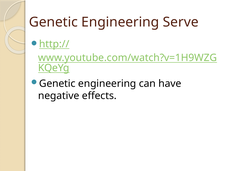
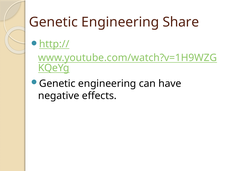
Serve: Serve -> Share
